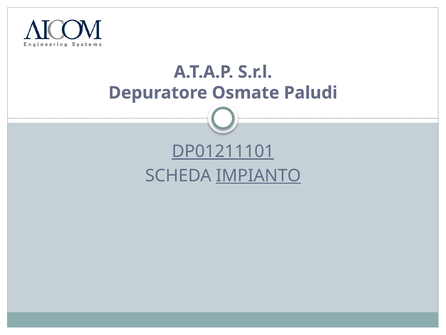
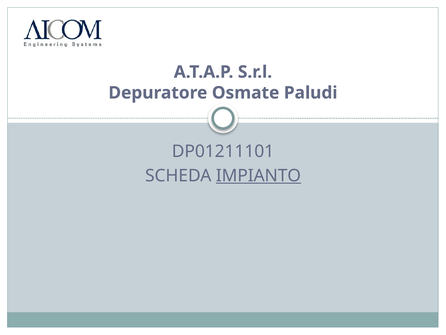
DP01211101 underline: present -> none
